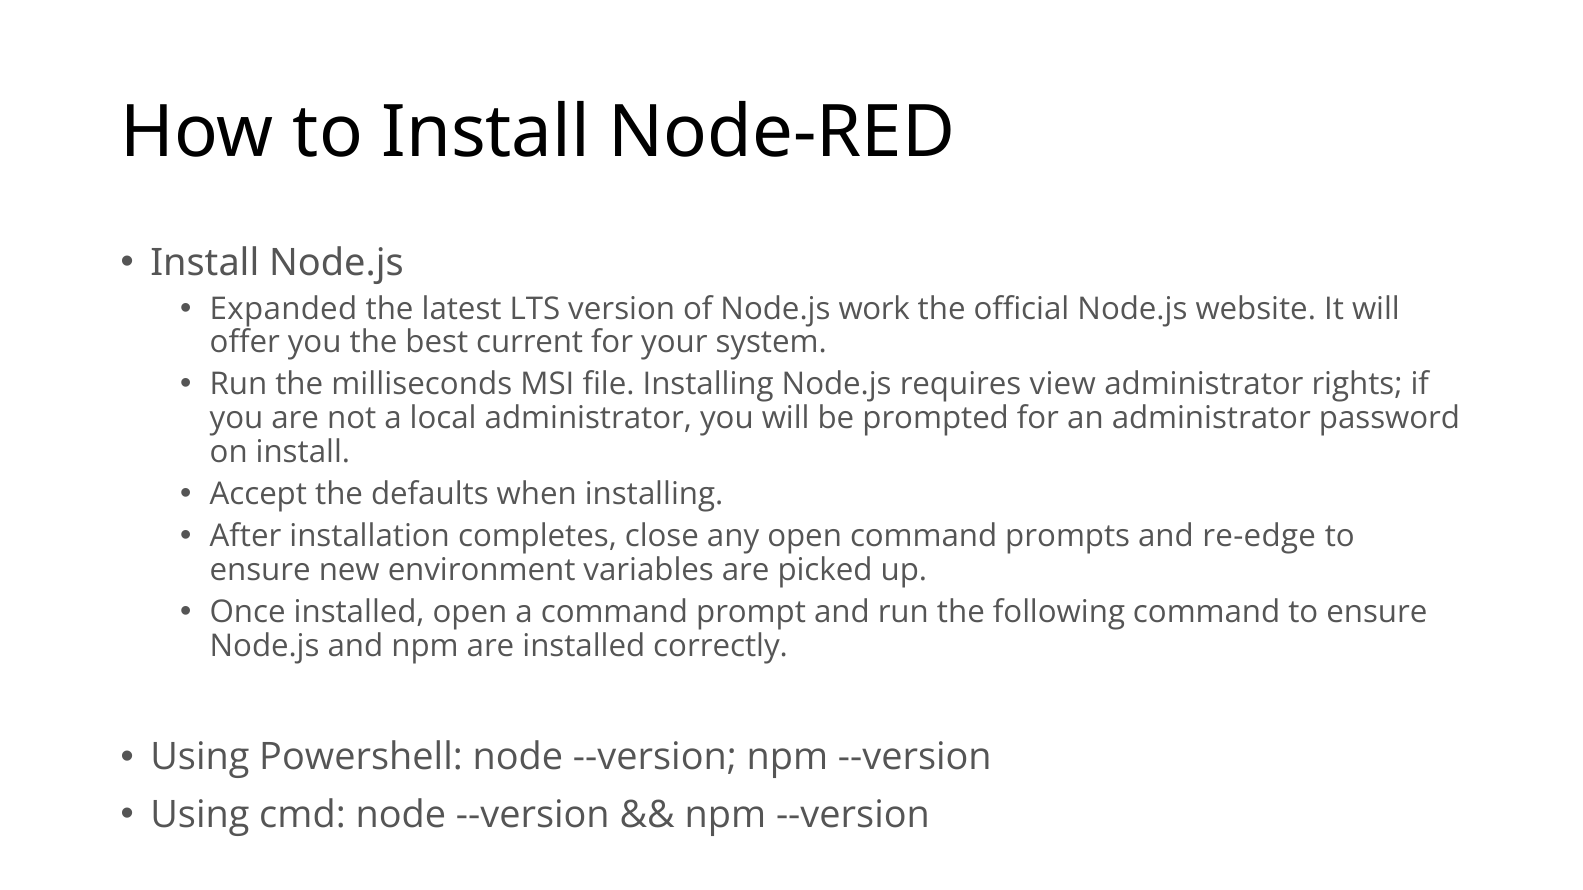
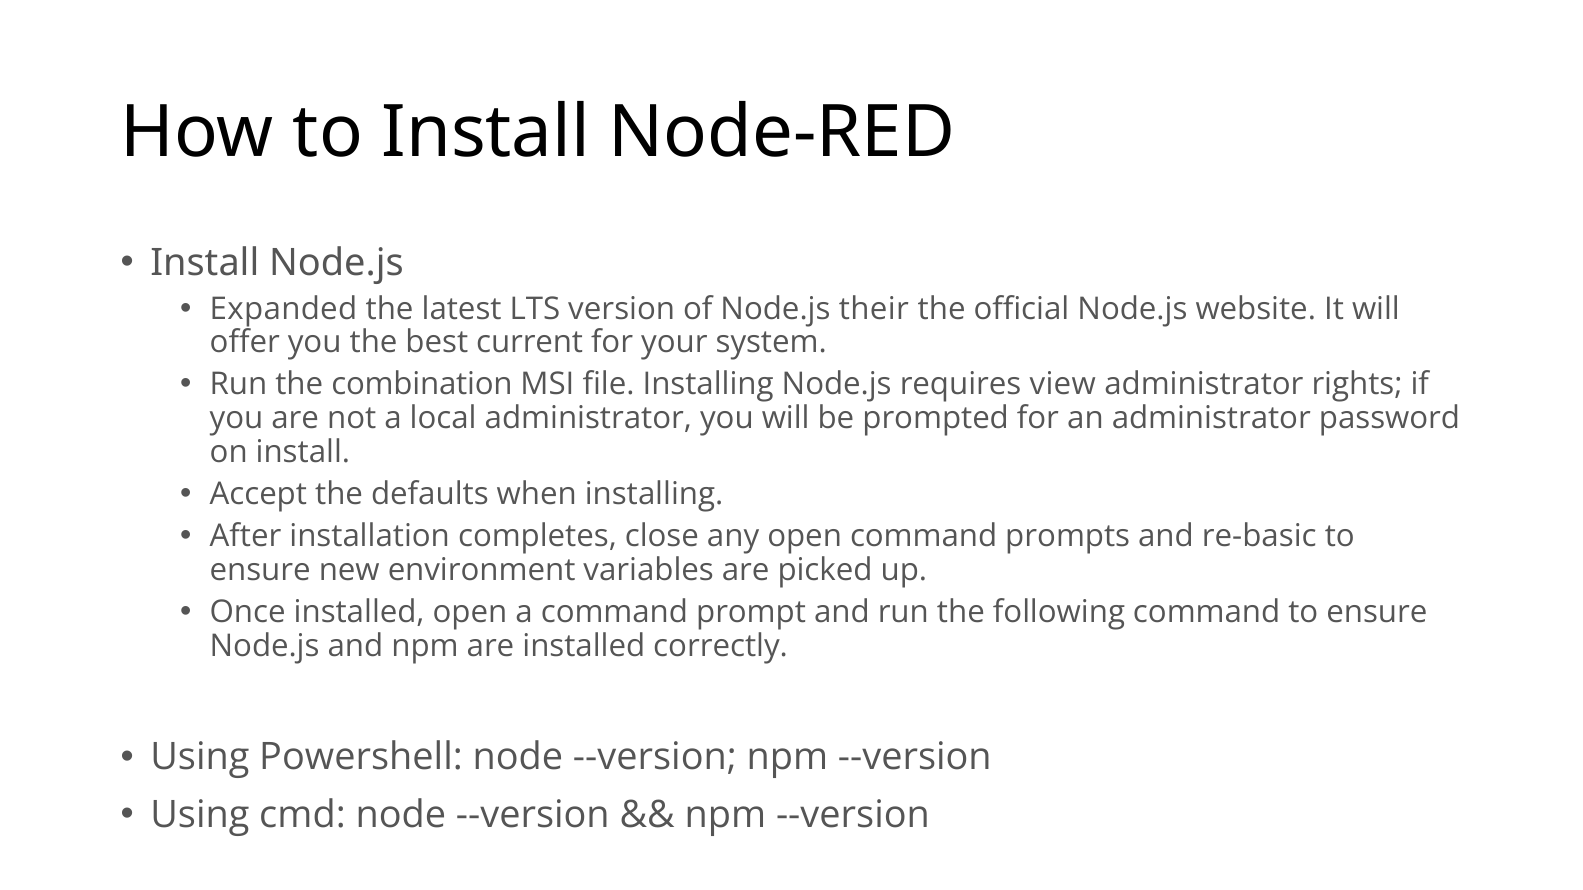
work: work -> their
milliseconds: milliseconds -> combination
re-edge: re-edge -> re-basic
